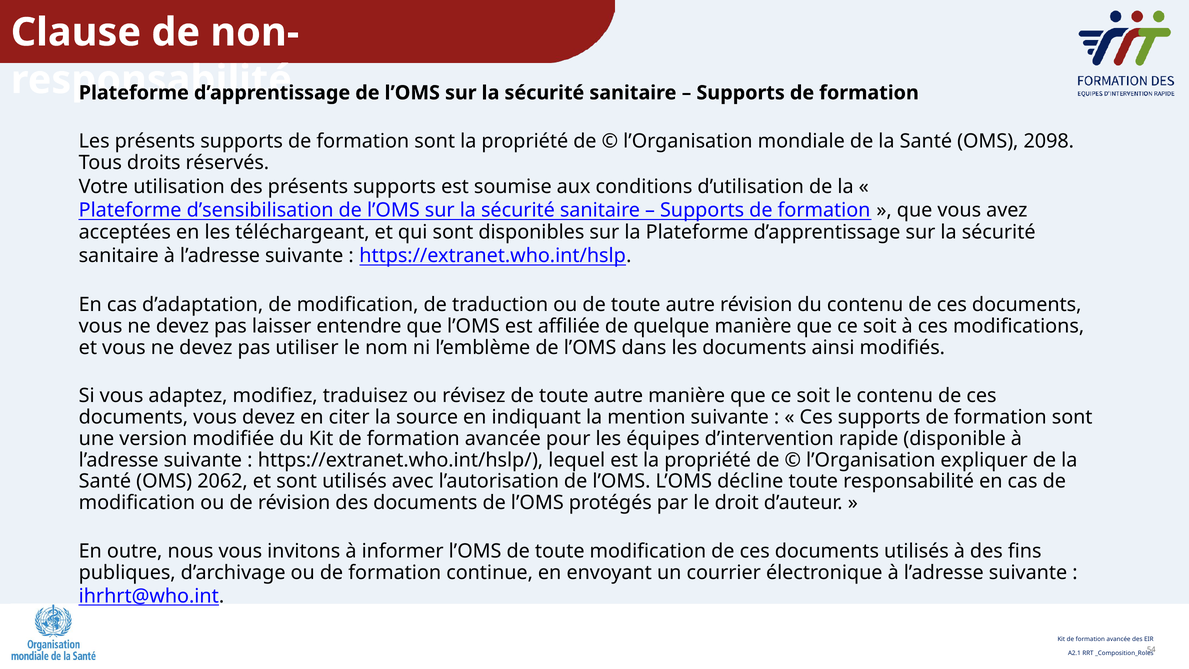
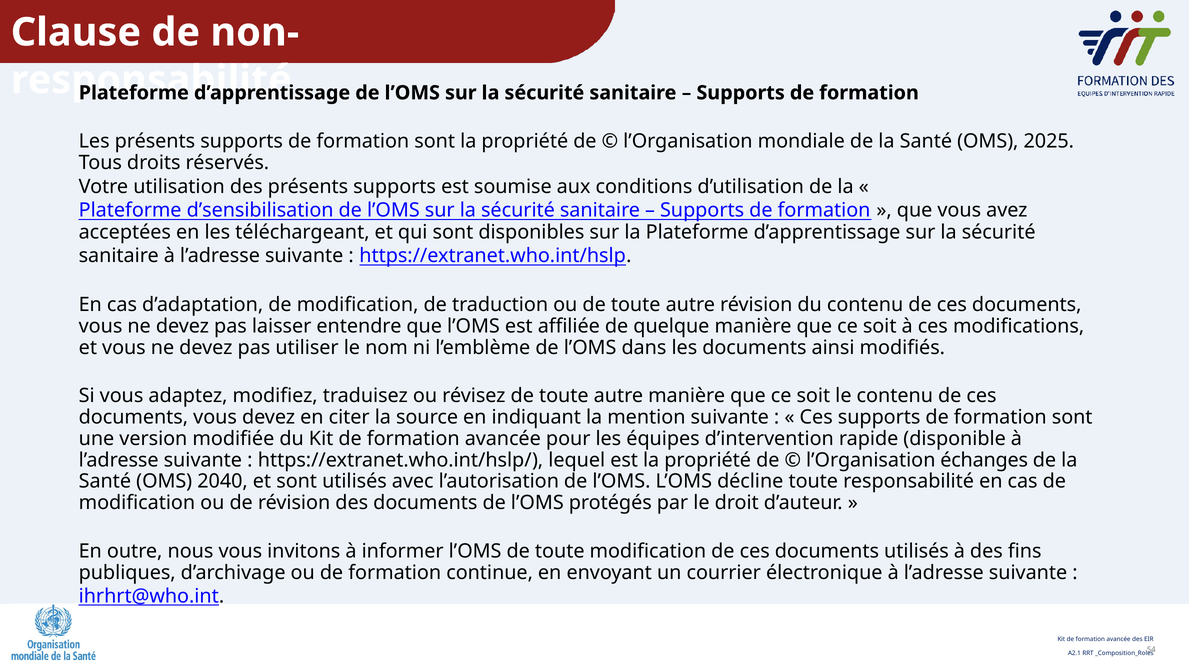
2098: 2098 -> 2025
expliquer: expliquer -> échanges
2062: 2062 -> 2040
